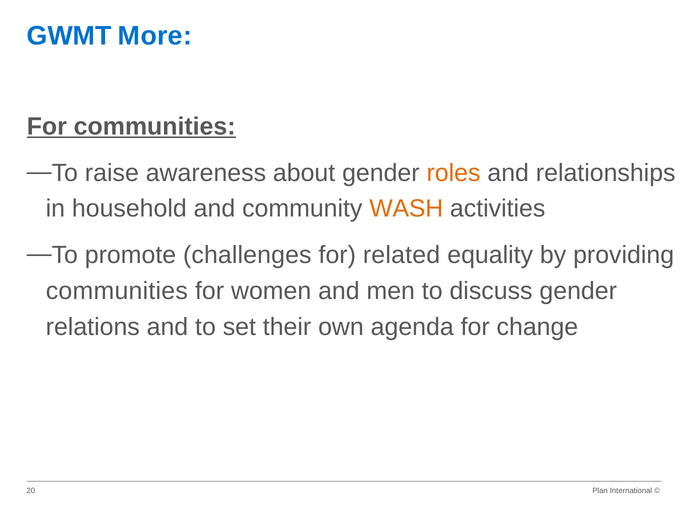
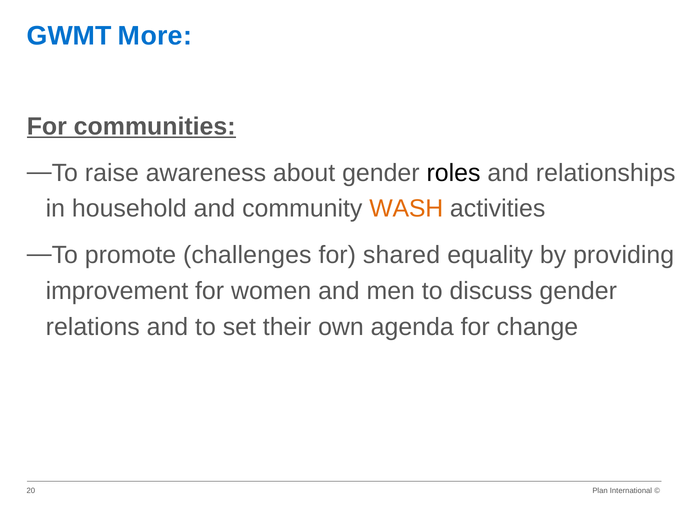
roles colour: orange -> black
related: related -> shared
communities at (117, 291): communities -> improvement
